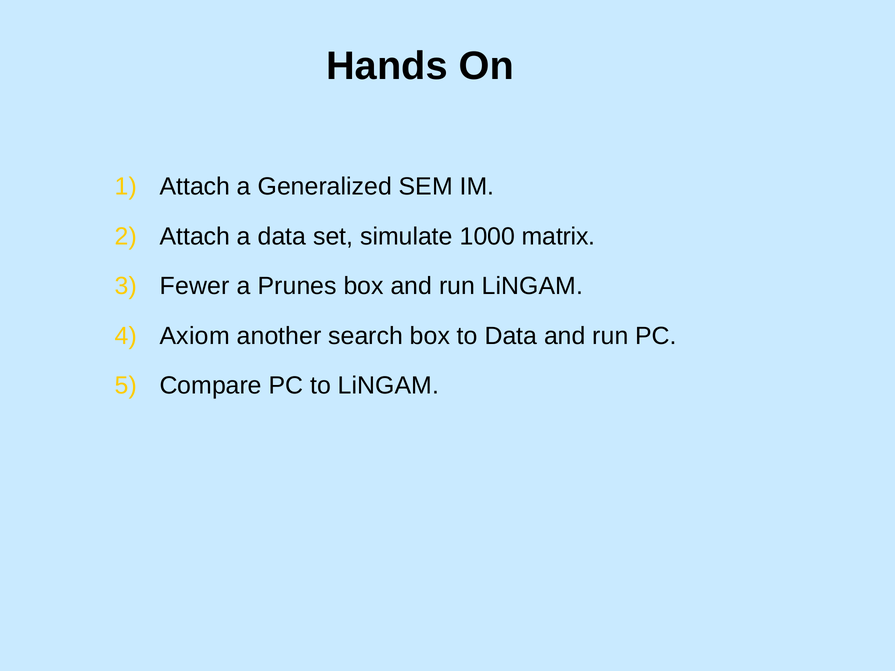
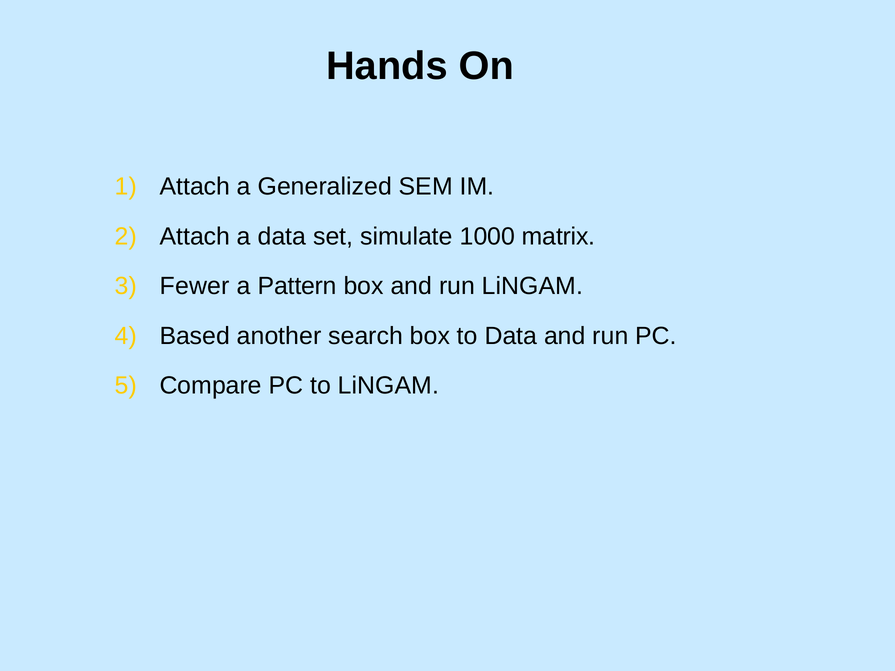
Prunes: Prunes -> Pattern
Axiom: Axiom -> Based
